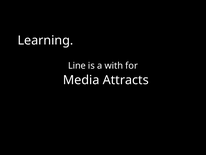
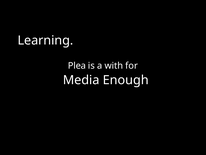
Line: Line -> Plea
Attracts: Attracts -> Enough
